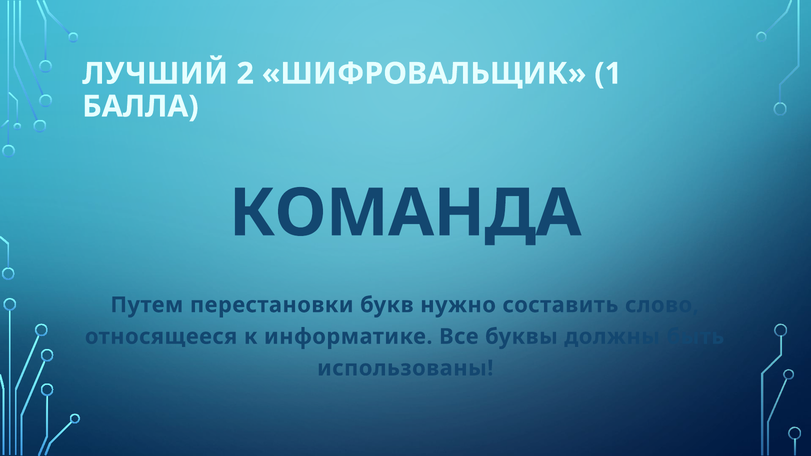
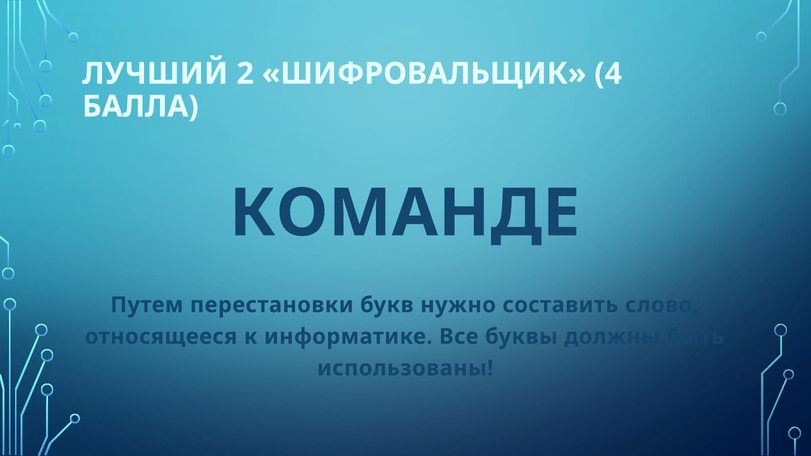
1: 1 -> 4
КОМАНДА: КОМАНДА -> КОМАНДЕ
